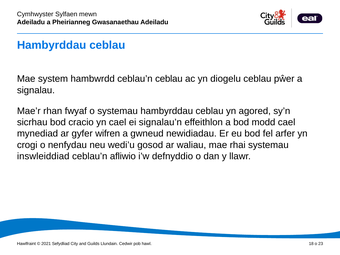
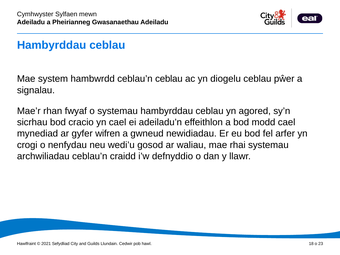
signalau’n: signalau’n -> adeiladu’n
inswleiddiad: inswleiddiad -> archwiliadau
afliwio: afliwio -> craidd
